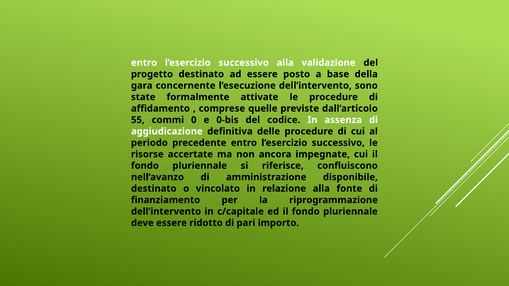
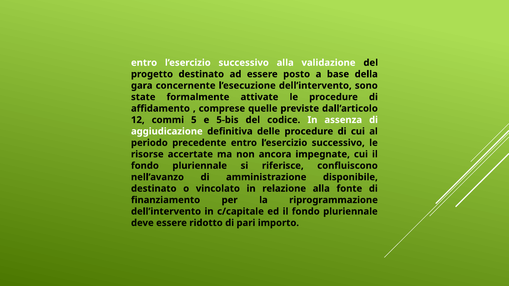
55: 55 -> 12
0: 0 -> 5
0-bis: 0-bis -> 5-bis
